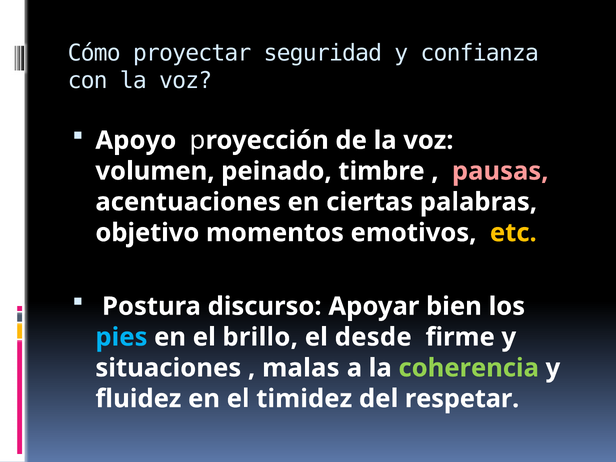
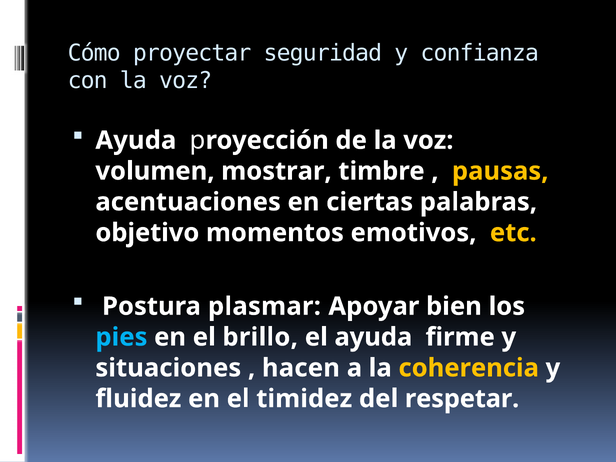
Apoyo at (136, 140): Apoyo -> Ayuda
peinado: peinado -> mostrar
pausas colour: pink -> yellow
discurso: discurso -> plasmar
el desde: desde -> ayuda
malas: malas -> hacen
coherencia colour: light green -> yellow
